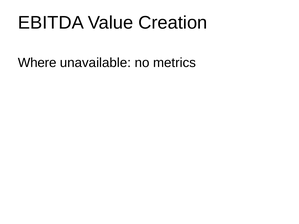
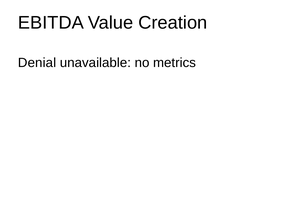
Where: Where -> Denial
